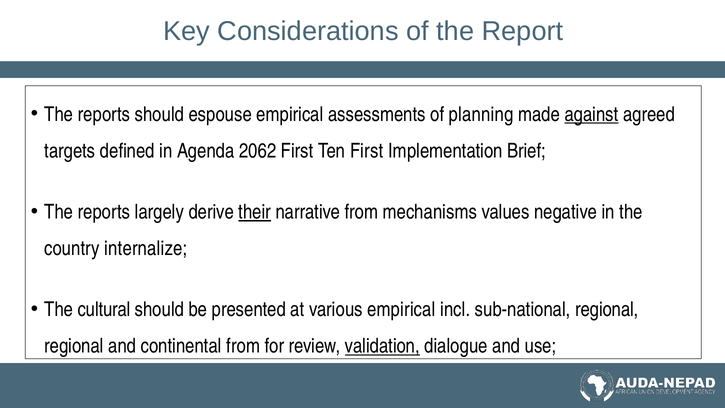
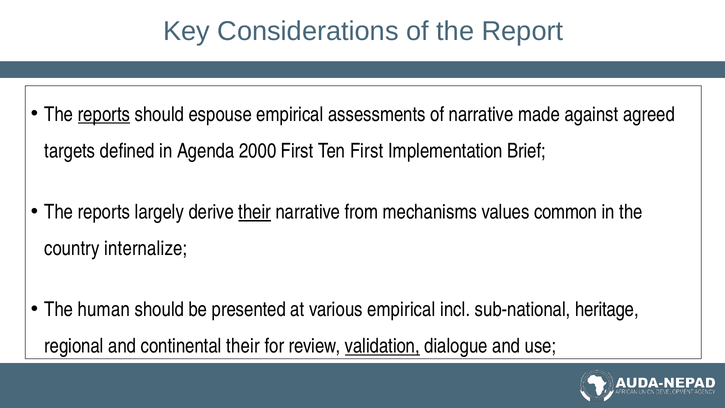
reports at (104, 114) underline: none -> present
of planning: planning -> narrative
against underline: present -> none
2062: 2062 -> 2000
negative: negative -> common
cultural: cultural -> human
sub-national regional: regional -> heritage
continental from: from -> their
